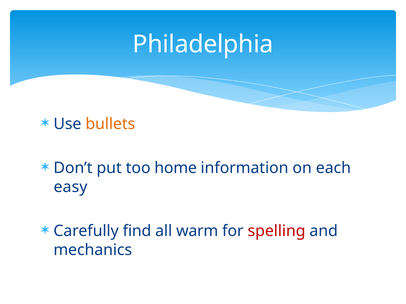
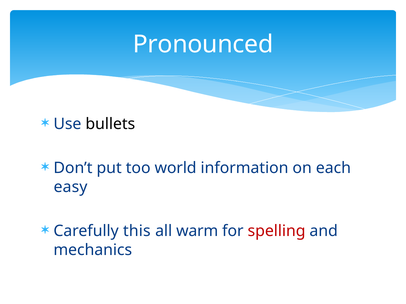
Philadelphia: Philadelphia -> Pronounced
bullets colour: orange -> black
home: home -> world
find: find -> this
